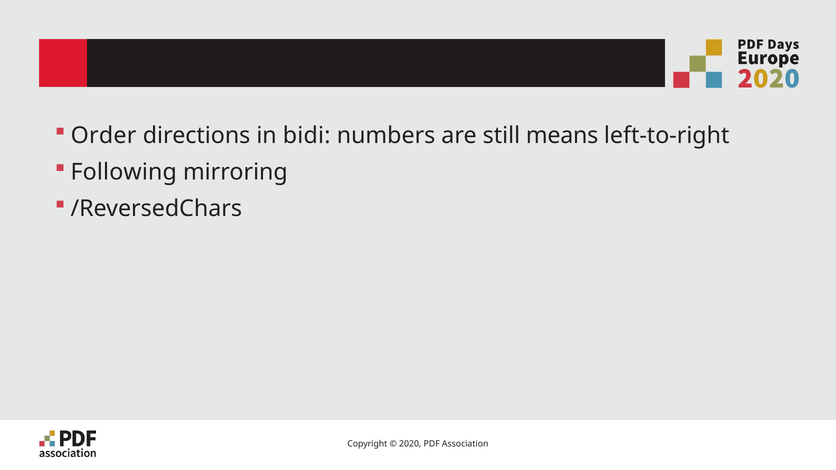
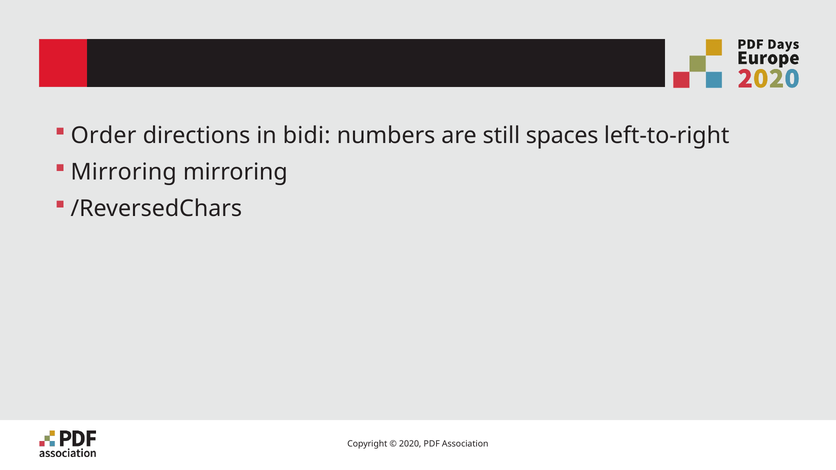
means: means -> spaces
Following at (124, 172): Following -> Mirroring
